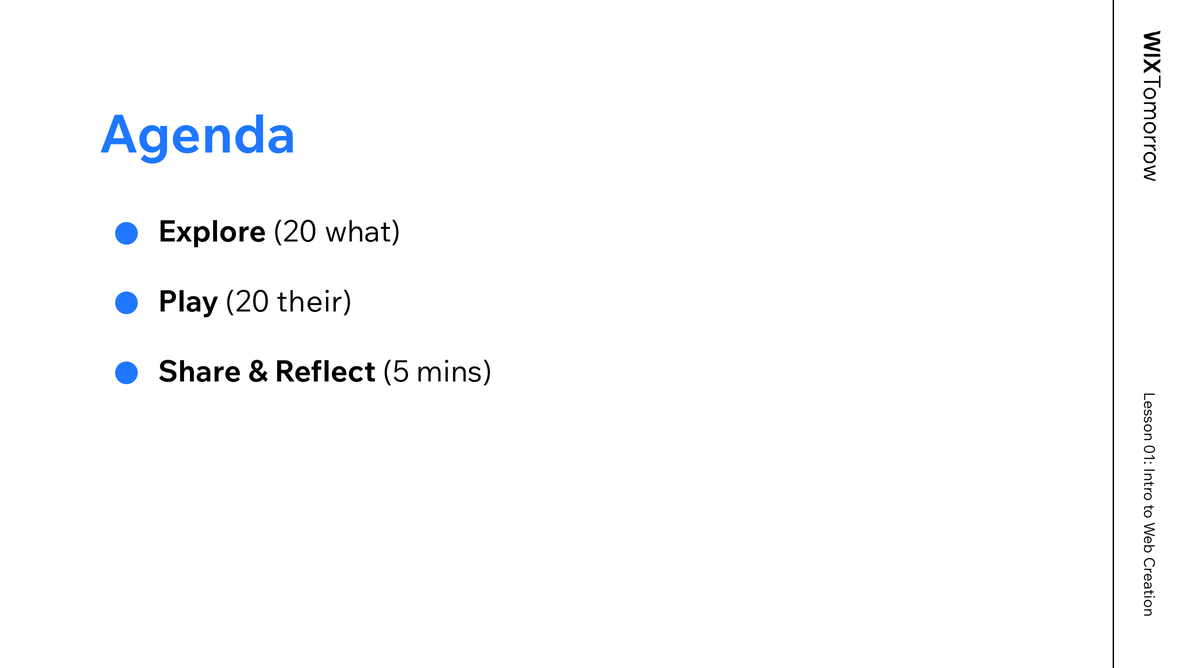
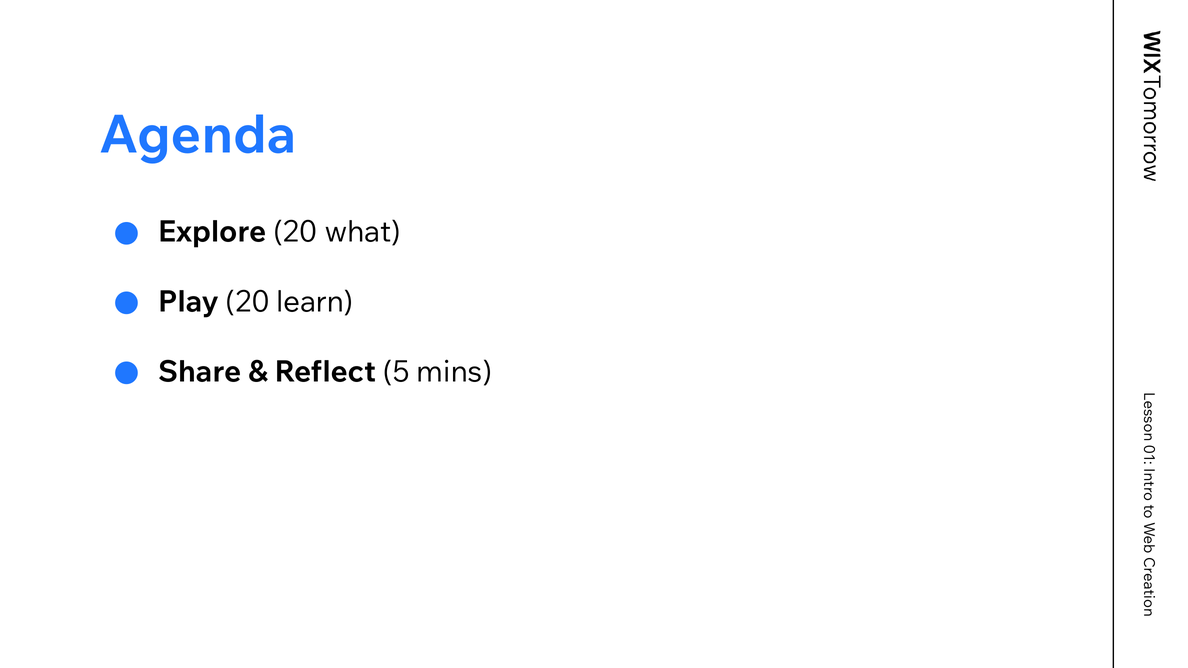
their: their -> learn
